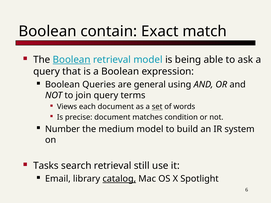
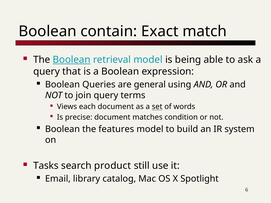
Number at (63, 129): Number -> Boolean
medium: medium -> features
search retrieval: retrieval -> product
catalog underline: present -> none
